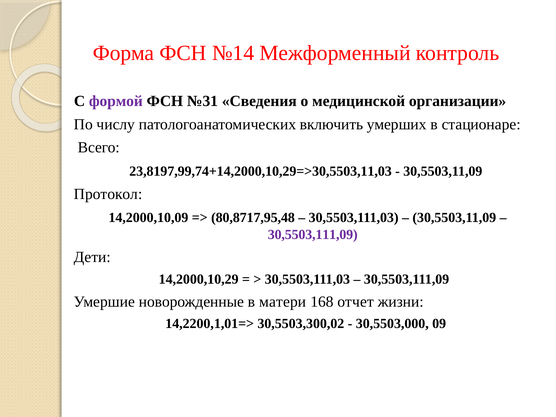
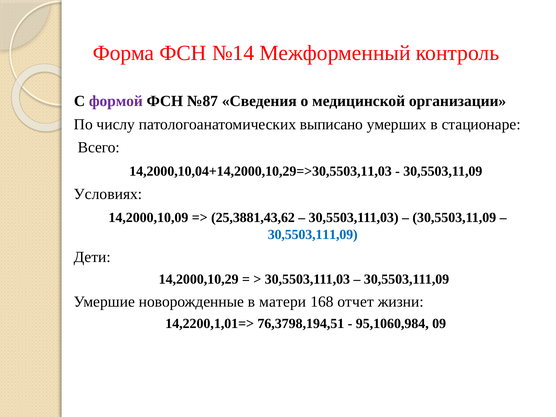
№31: №31 -> №87
включить: включить -> выписано
23,8197,99,74+14,2000,10,29=>30,5503,11,03: 23,8197,99,74+14,2000,10,29=>30,5503,11,03 -> 14,2000,10,04+14,2000,10,29=>30,5503,11,03
Протокол: Протокол -> Условиях
80,8717,95,48: 80,8717,95,48 -> 25,3881,43,62
30,5503,111,09 at (313, 235) colour: purple -> blue
30,5503,300,02: 30,5503,300,02 -> 76,3798,194,51
30,5503,000: 30,5503,000 -> 95,1060,984
